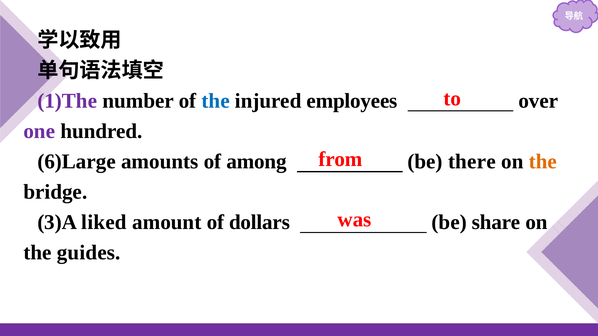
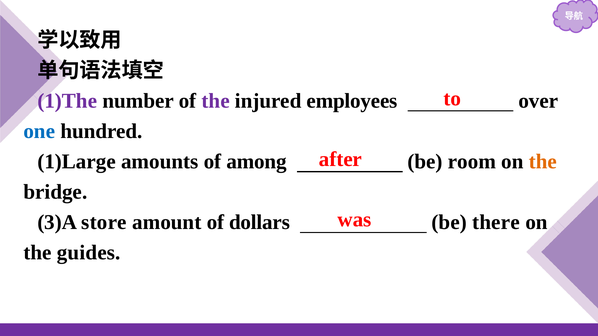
the at (216, 101) colour: blue -> purple
one colour: purple -> blue
from: from -> after
6)Large: 6)Large -> 1)Large
there: there -> room
liked: liked -> store
share: share -> there
